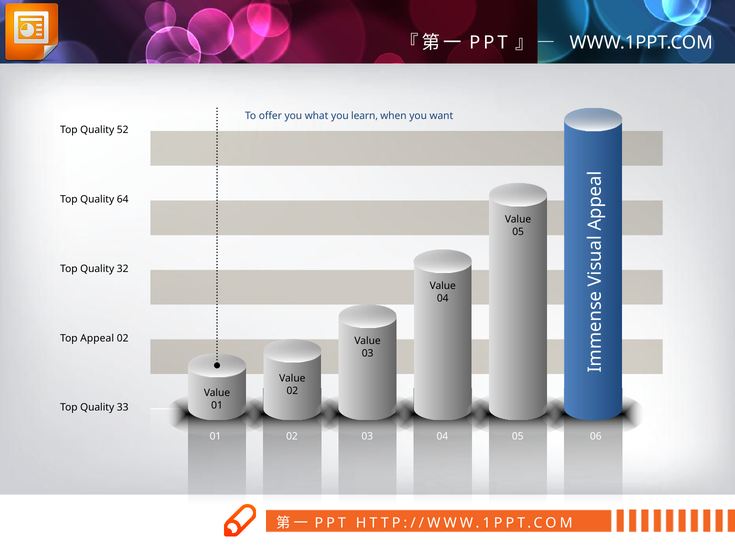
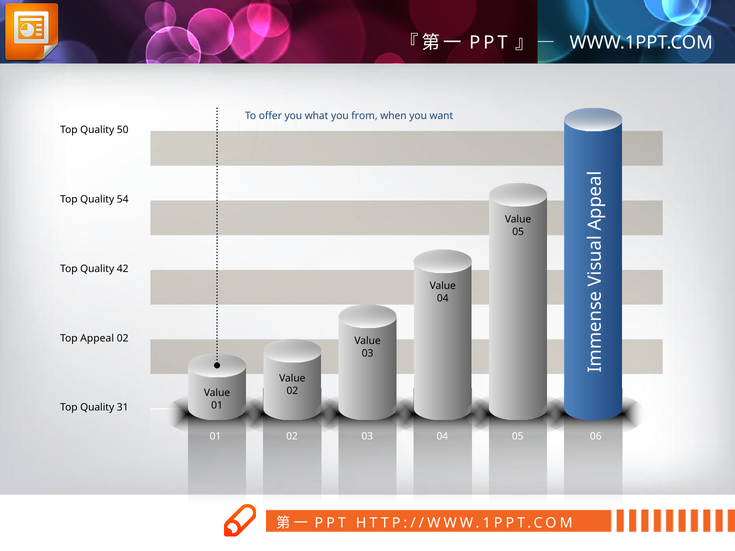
learn: learn -> from
52: 52 -> 50
64: 64 -> 54
32: 32 -> 42
33: 33 -> 31
